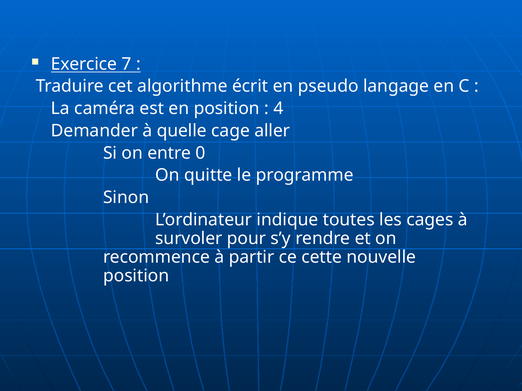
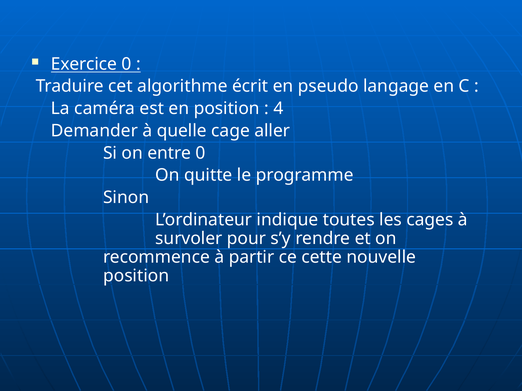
Exercice 7: 7 -> 0
